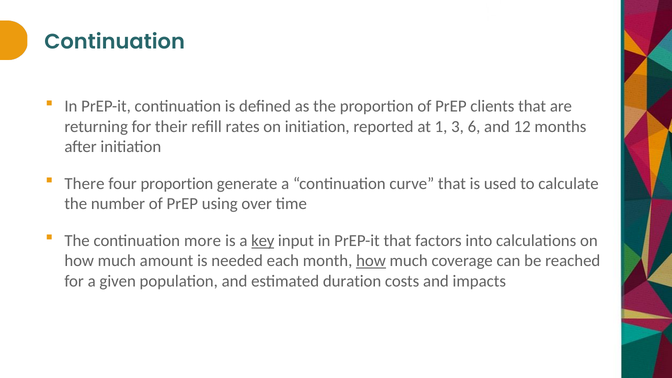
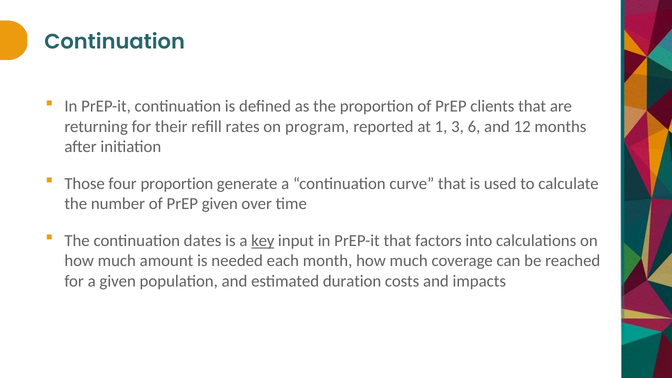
on initiation: initiation -> program
There: There -> Those
PrEP using: using -> given
more: more -> dates
how at (371, 261) underline: present -> none
